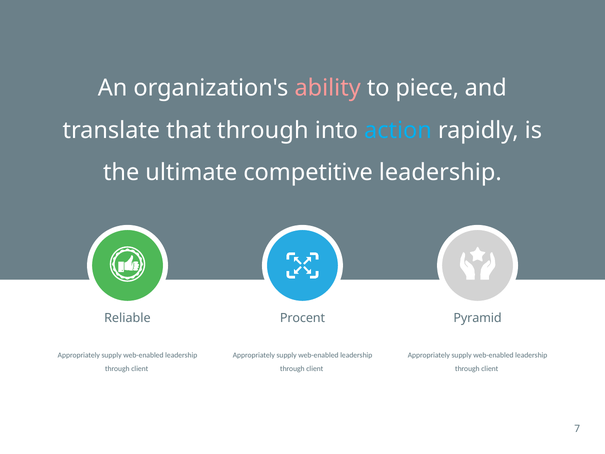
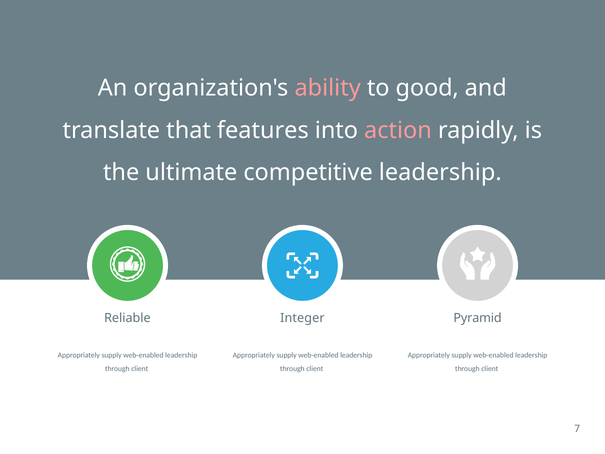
piece: piece -> good
that through: through -> features
action colour: light blue -> pink
Procent: Procent -> Integer
